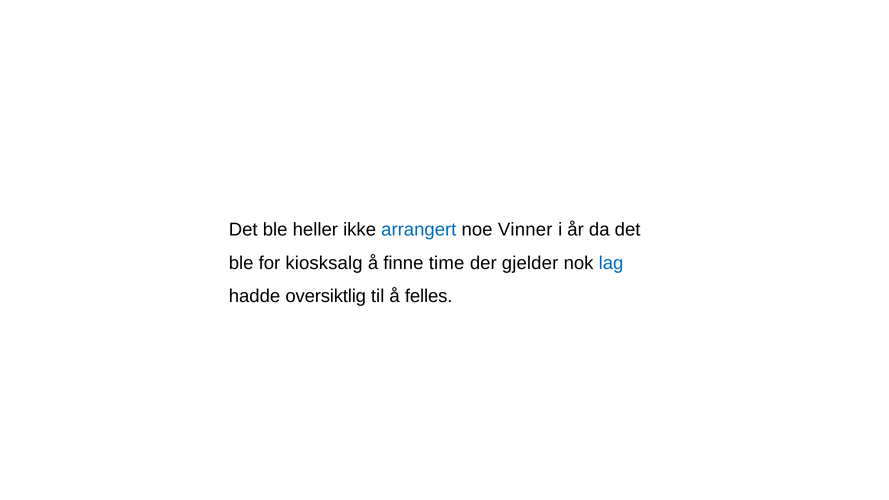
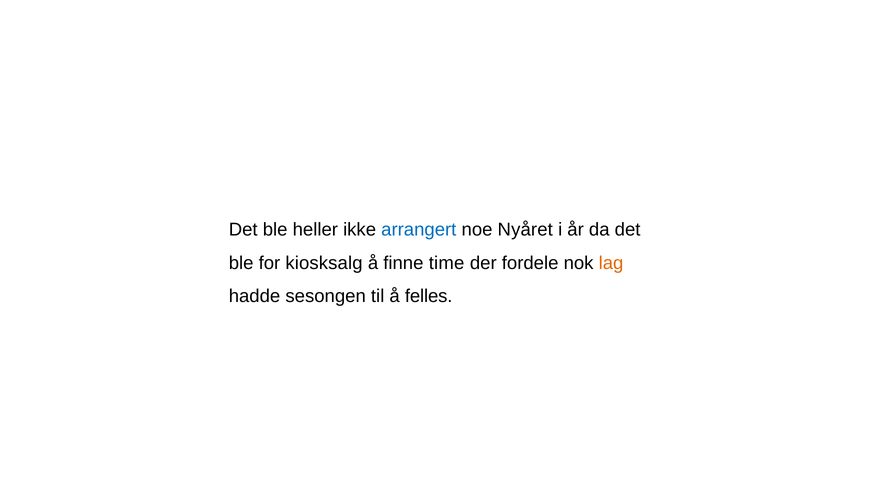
Vinner: Vinner -> Nyåret
gjelder: gjelder -> fordele
lag colour: blue -> orange
oversiktlig: oversiktlig -> sesongen
